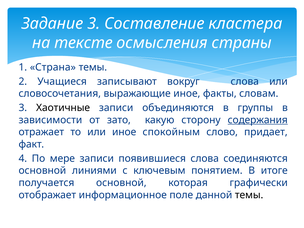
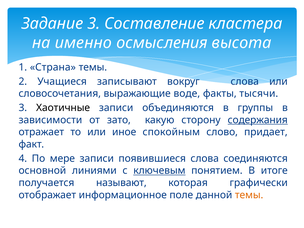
тексте: тексте -> именно
страны: страны -> высота
выражающие иное: иное -> воде
словам: словам -> тысячи
ключевым underline: none -> present
получается основной: основной -> называют
темы at (249, 195) colour: black -> orange
